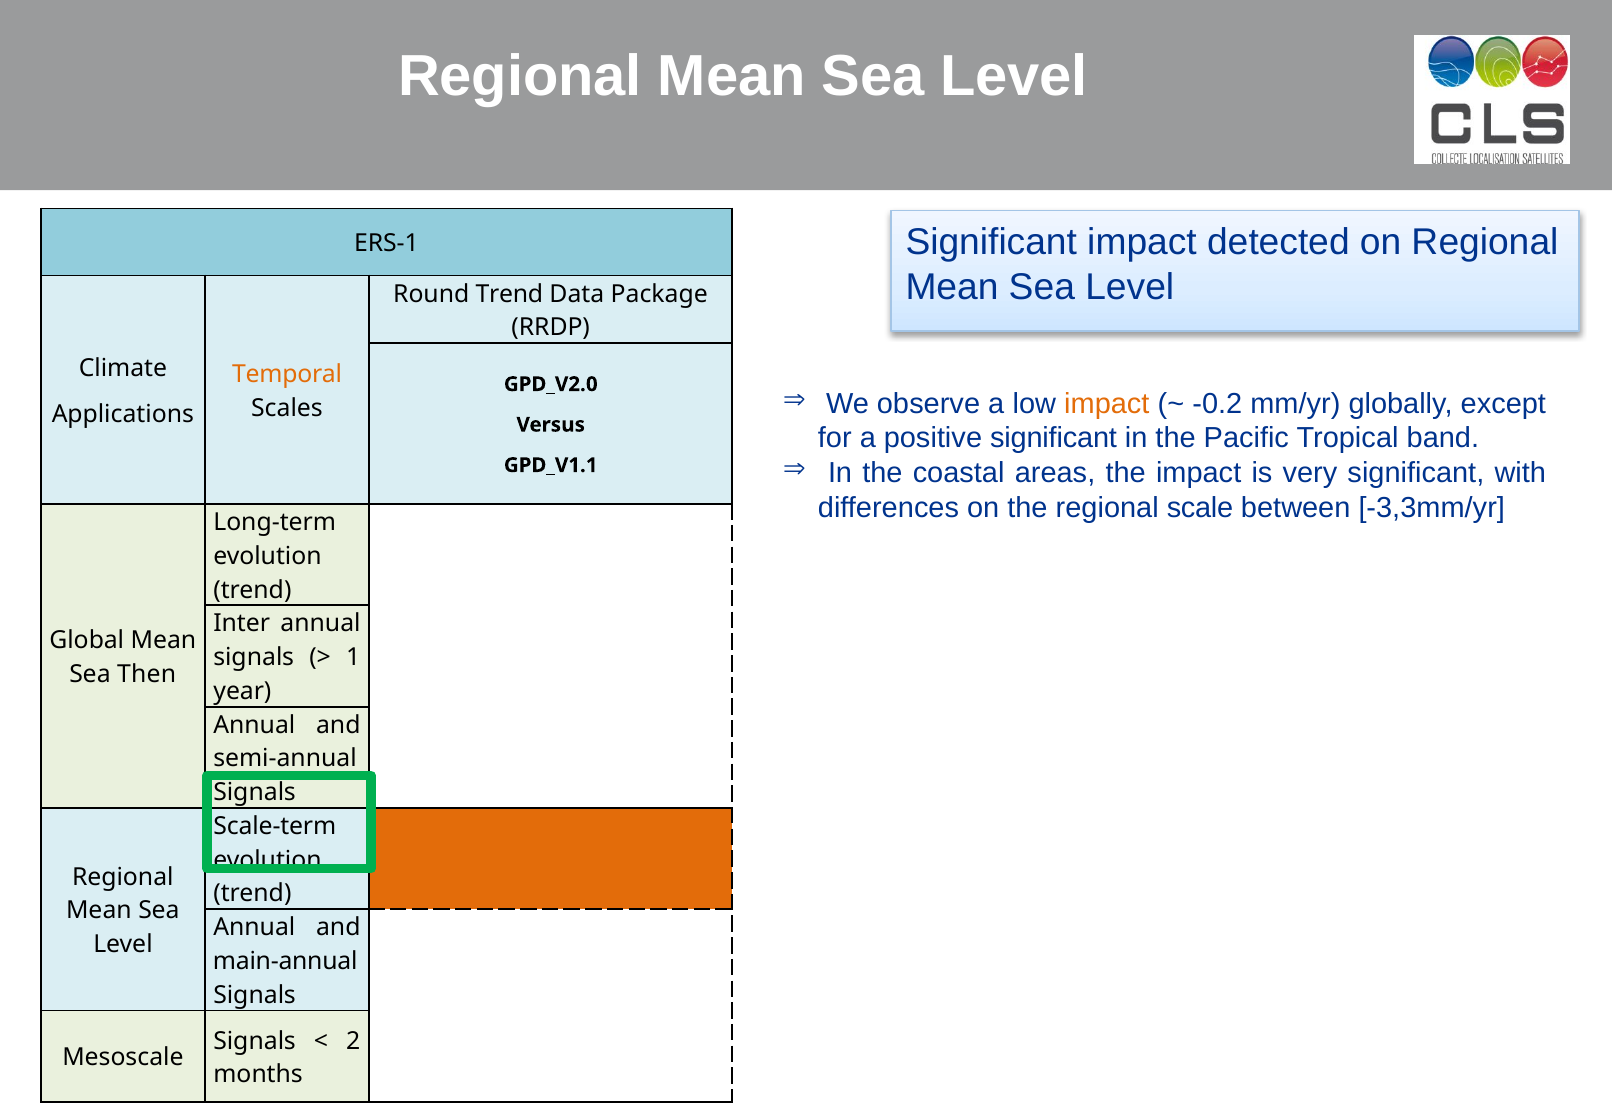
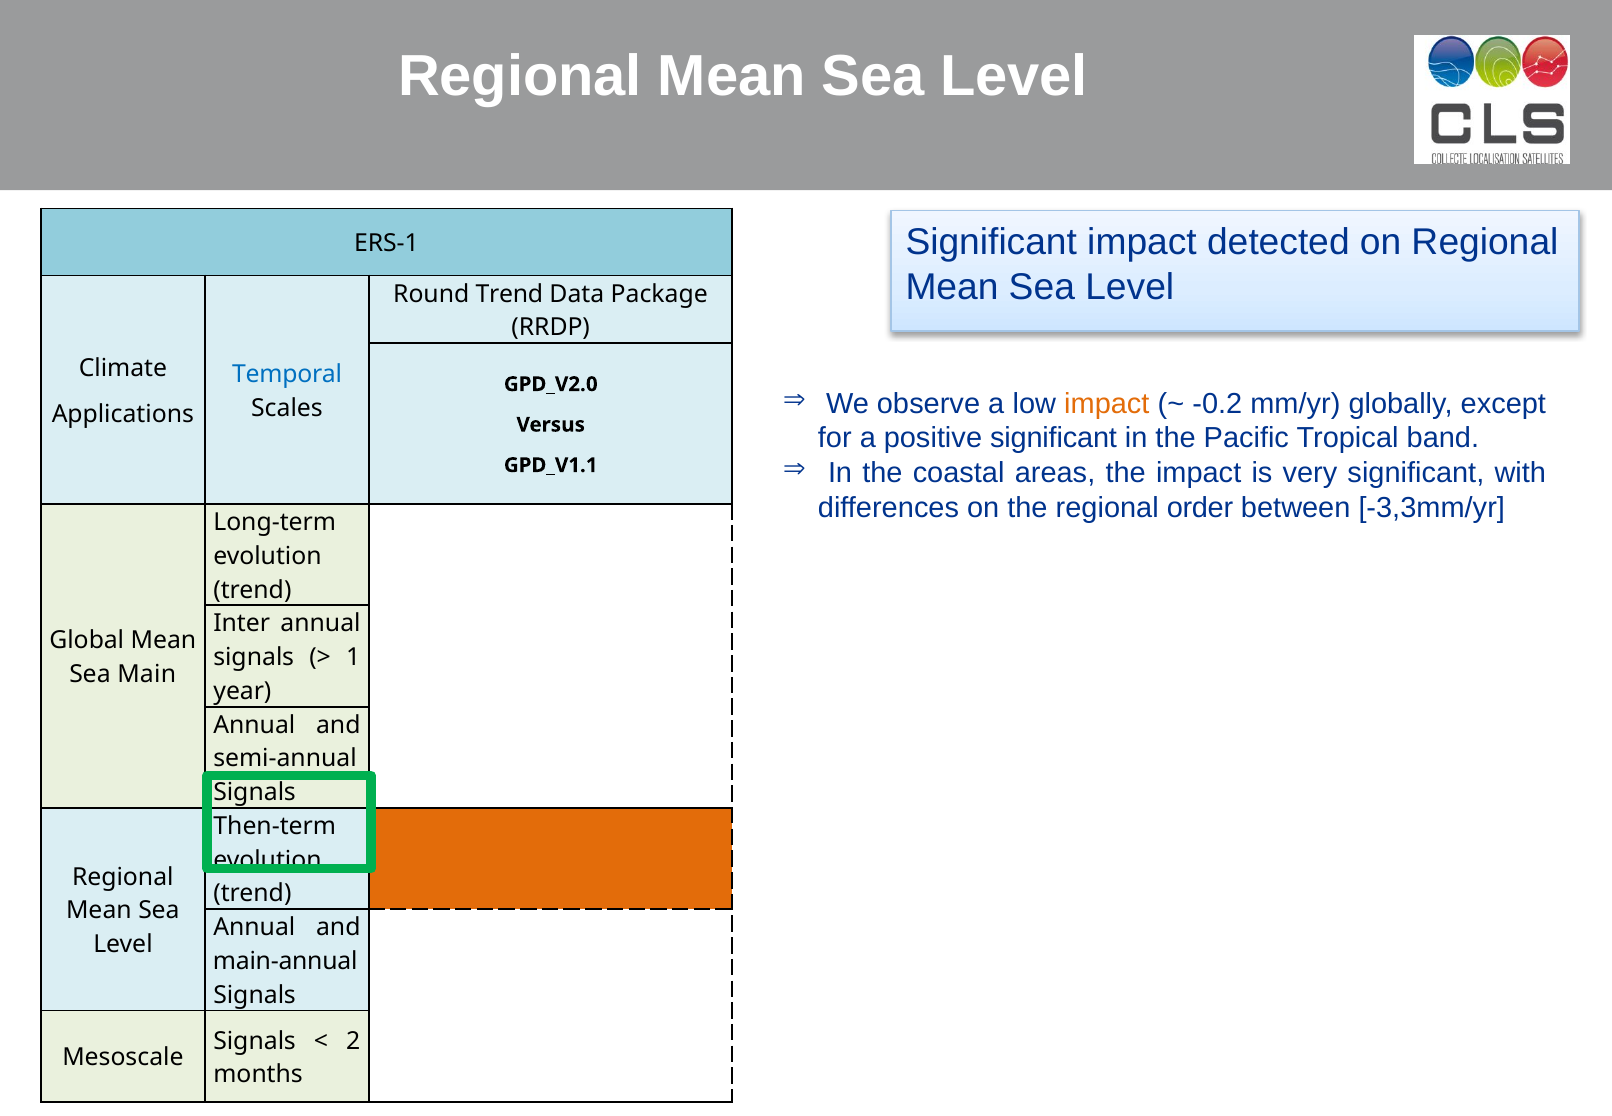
Temporal colour: orange -> blue
scale: scale -> order
Then: Then -> Main
Scale-term: Scale-term -> Then-term
